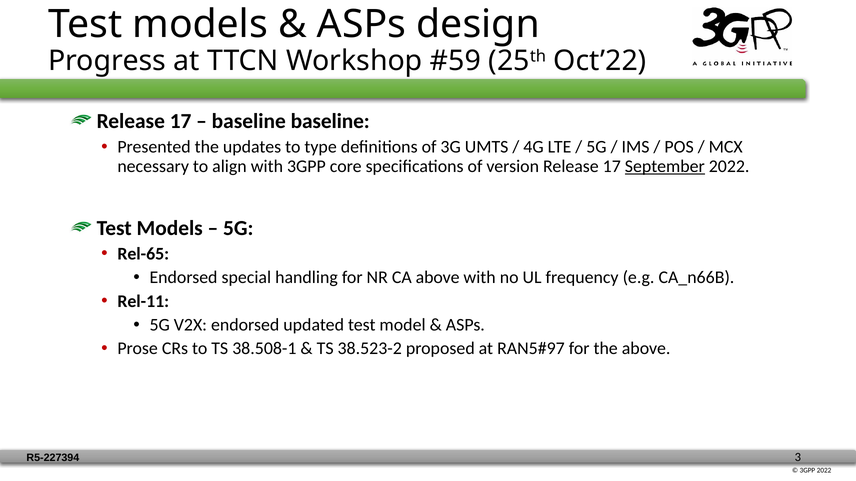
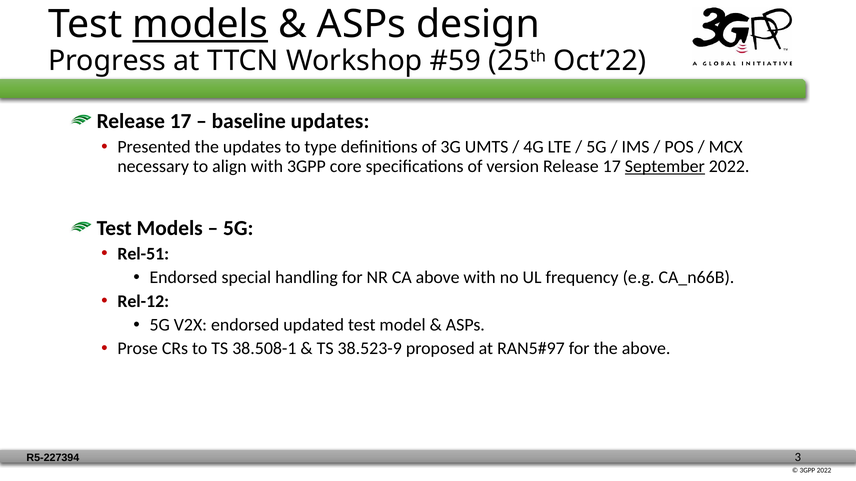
models at (200, 24) underline: none -> present
baseline baseline: baseline -> updates
Rel-65: Rel-65 -> Rel-51
Rel-11: Rel-11 -> Rel-12
38.523-2: 38.523-2 -> 38.523-9
